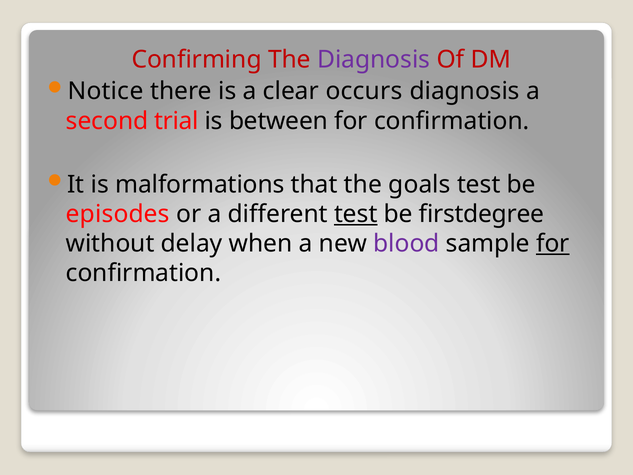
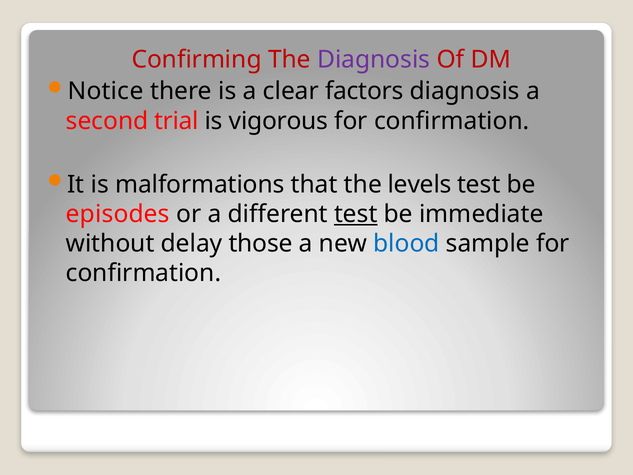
occurs: occurs -> factors
between: between -> vigorous
goals: goals -> levels
firstdegree: firstdegree -> immediate
when: when -> those
blood colour: purple -> blue
for at (553, 243) underline: present -> none
